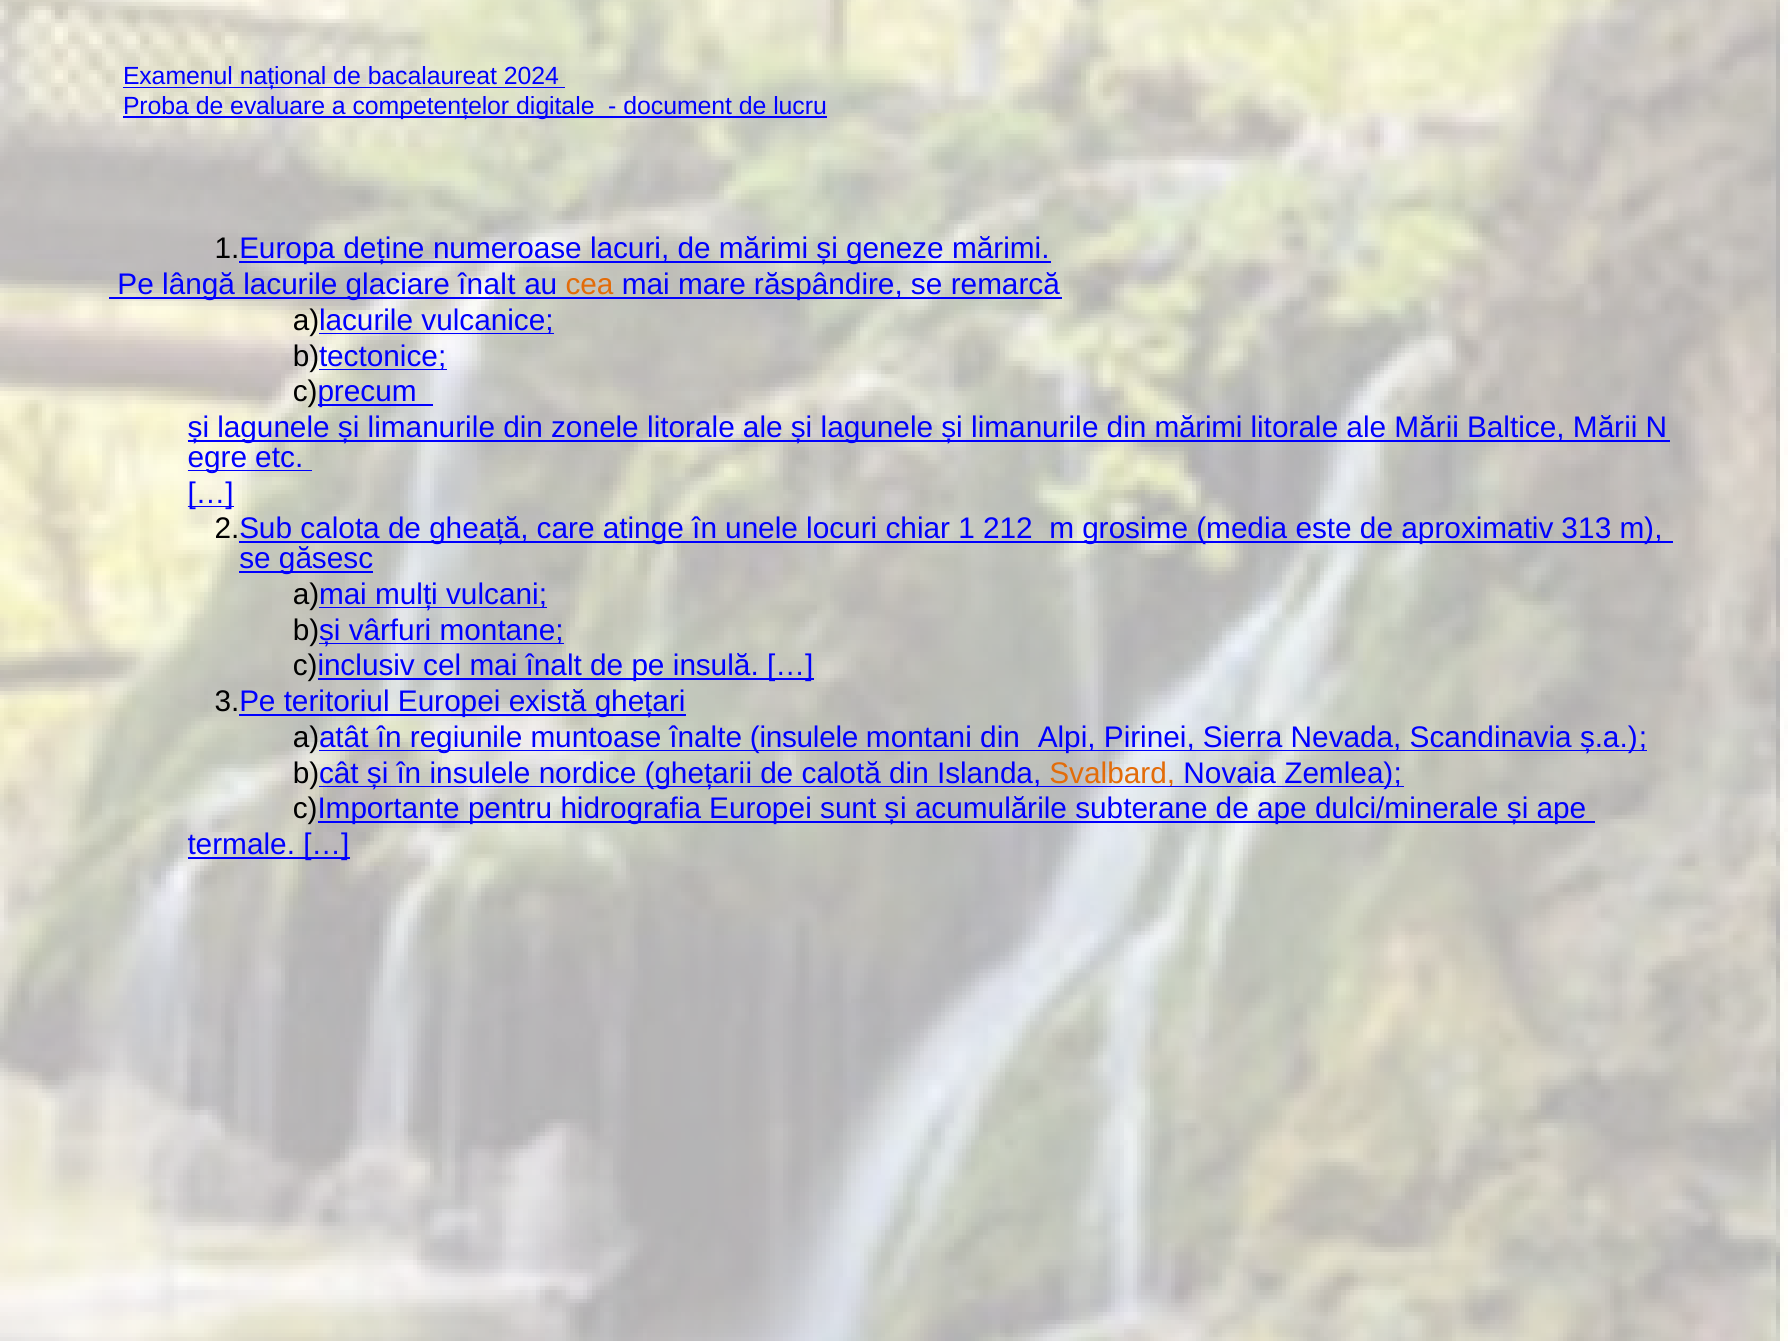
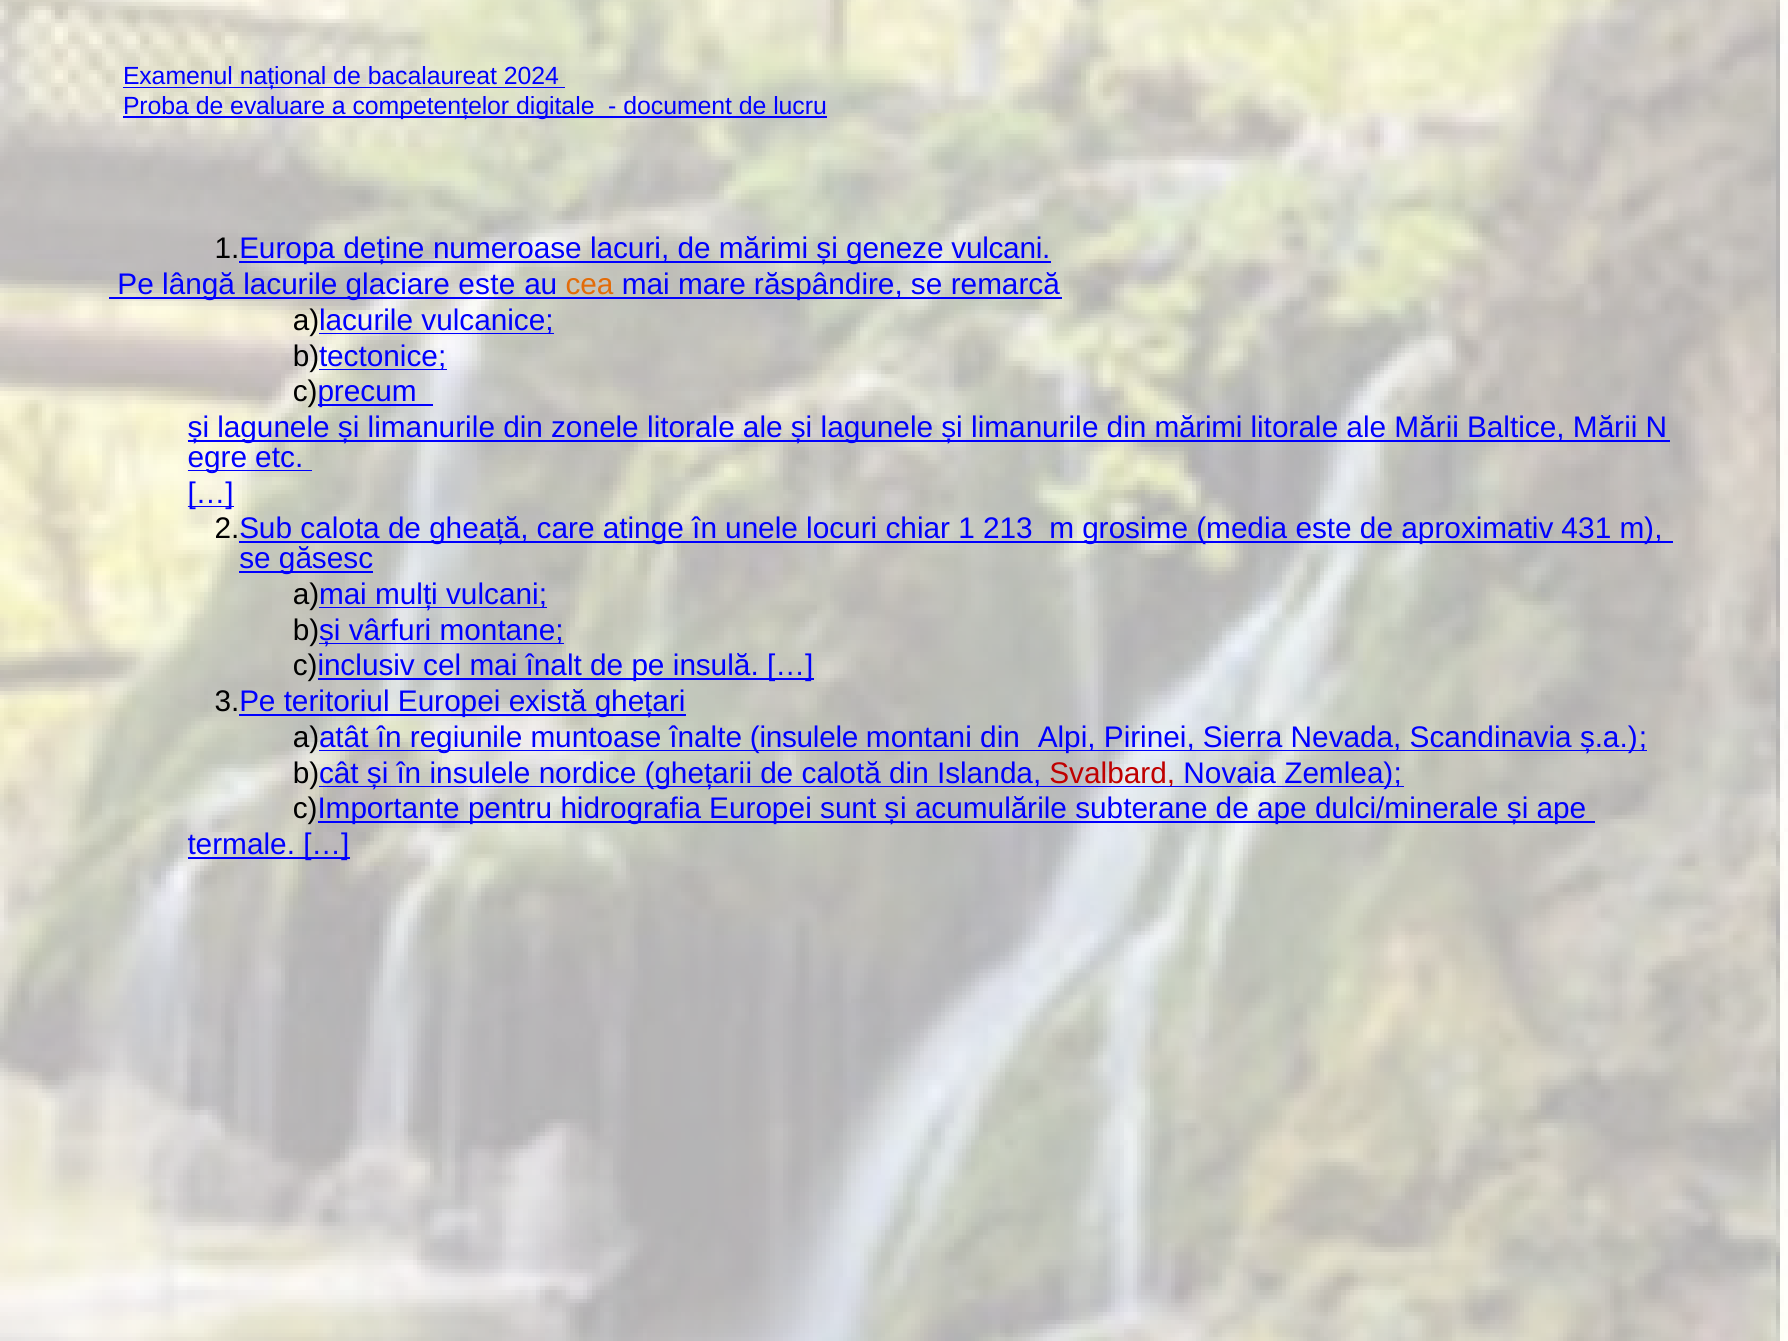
geneze mărimi: mărimi -> vulcani
glaciare înalt: înalt -> este
212: 212 -> 213
313: 313 -> 431
Svalbard colour: orange -> red
